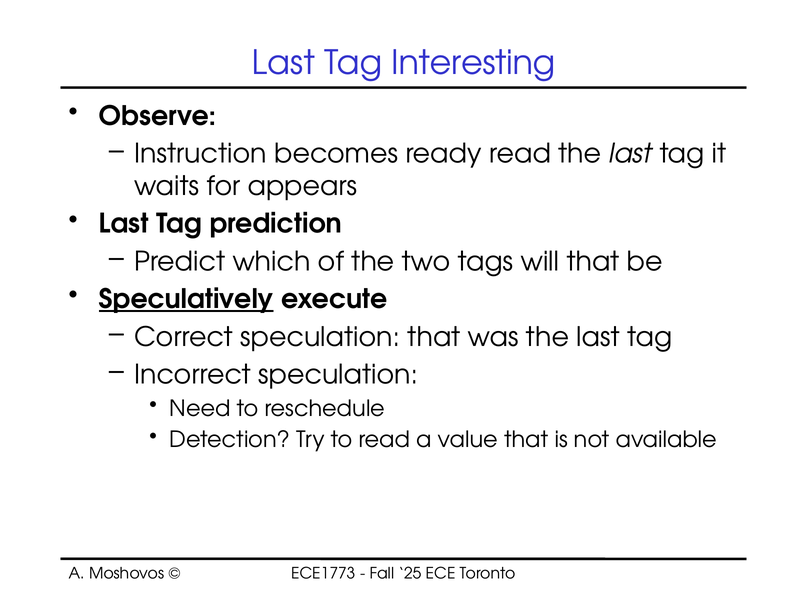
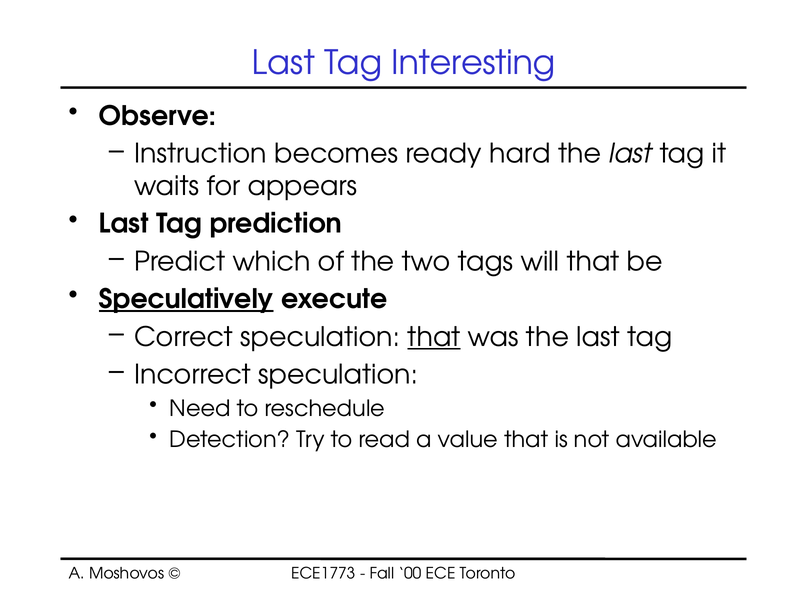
ready read: read -> hard
that at (434, 337) underline: none -> present
25: 25 -> 00
